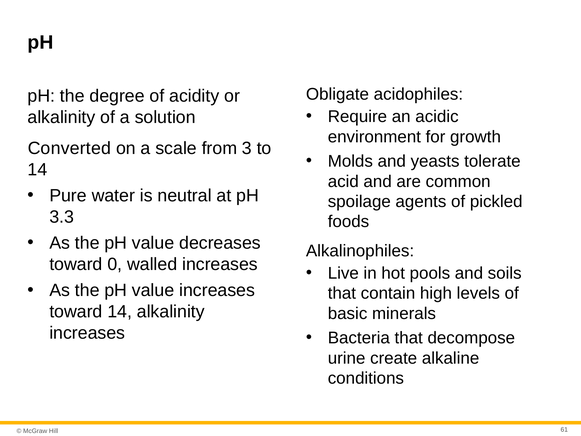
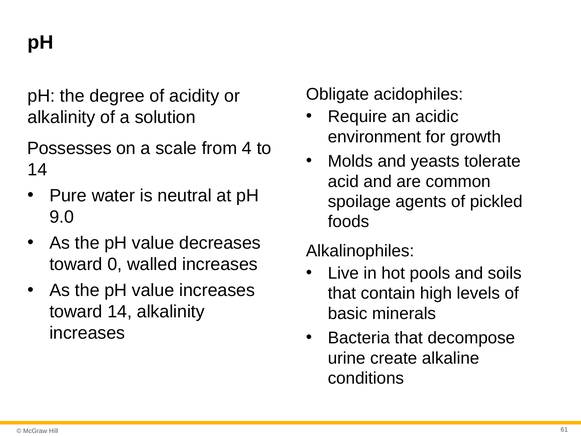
Converted: Converted -> Possesses
3: 3 -> 4
3.3: 3.3 -> 9.0
